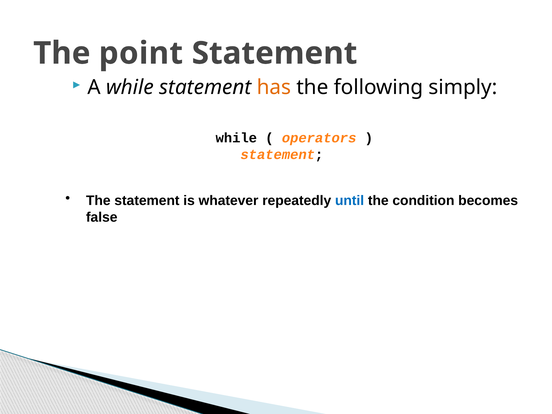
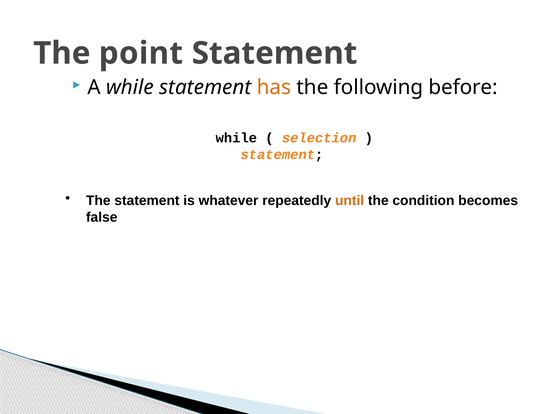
simply: simply -> before
operators: operators -> selection
until colour: blue -> orange
